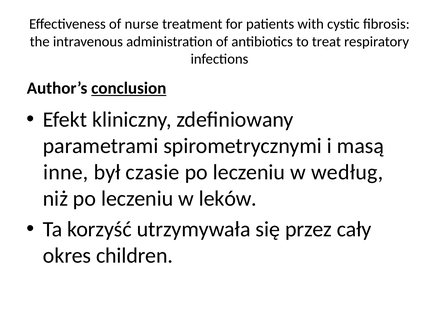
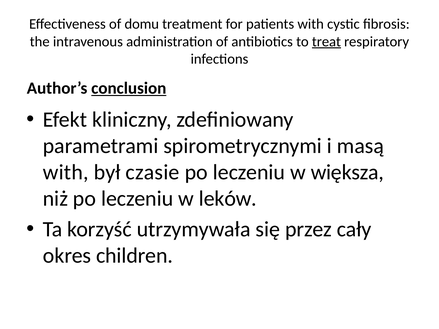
nurse: nurse -> domu
treat underline: none -> present
inne at (66, 172): inne -> with
według: według -> większa
